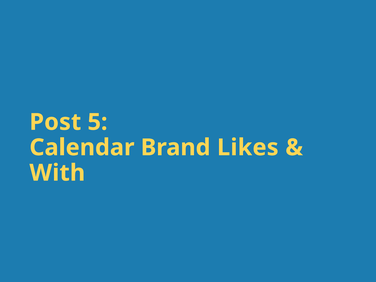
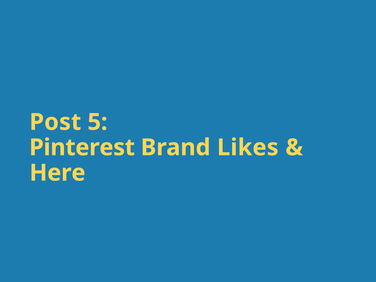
Calendar: Calendar -> Pinterest
With: With -> Here
